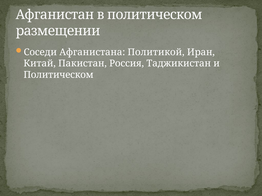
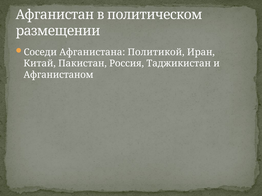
Политическом at (59, 75): Политическом -> Афганистаном
